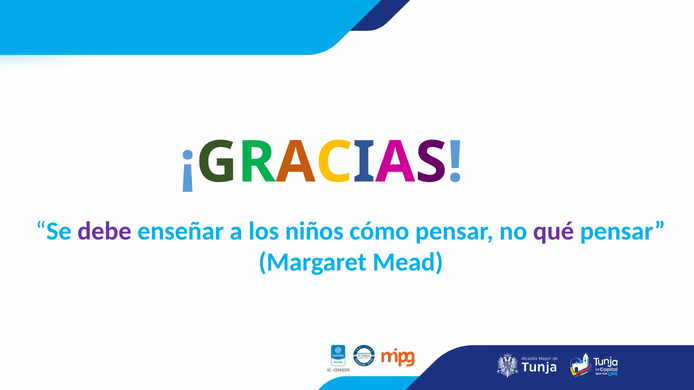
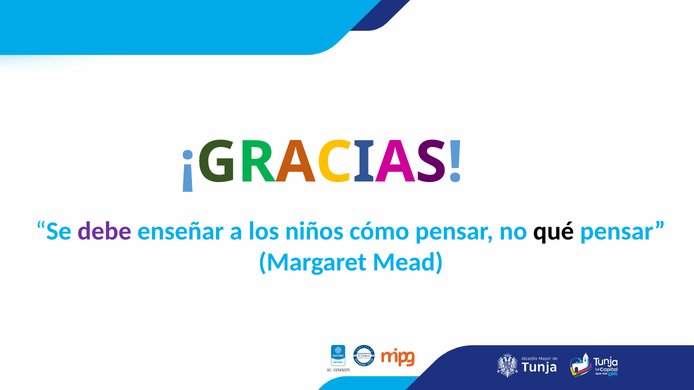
qué colour: purple -> black
